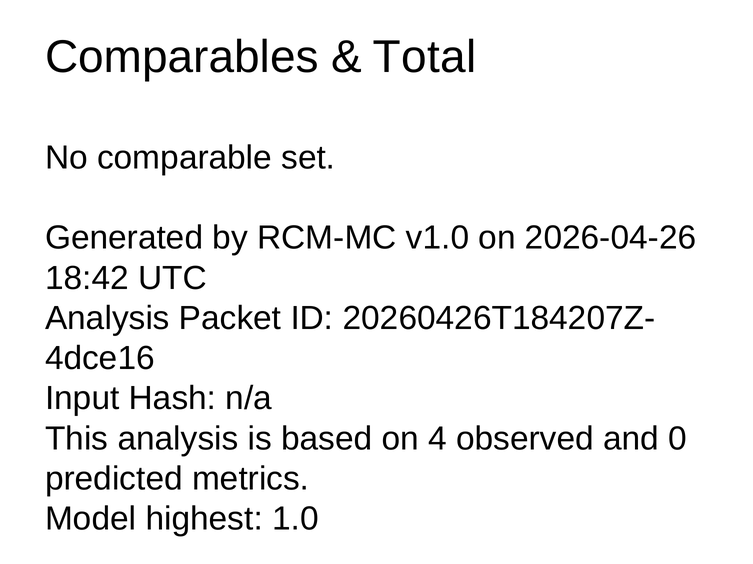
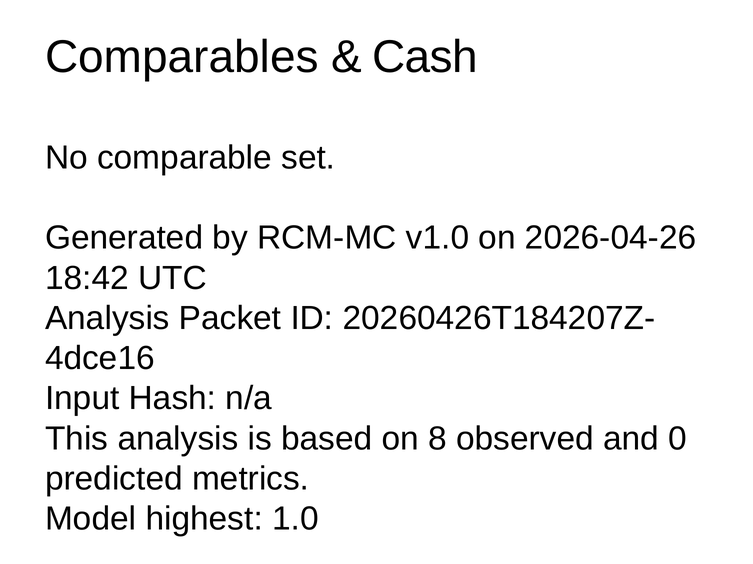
Total: Total -> Cash
4: 4 -> 8
